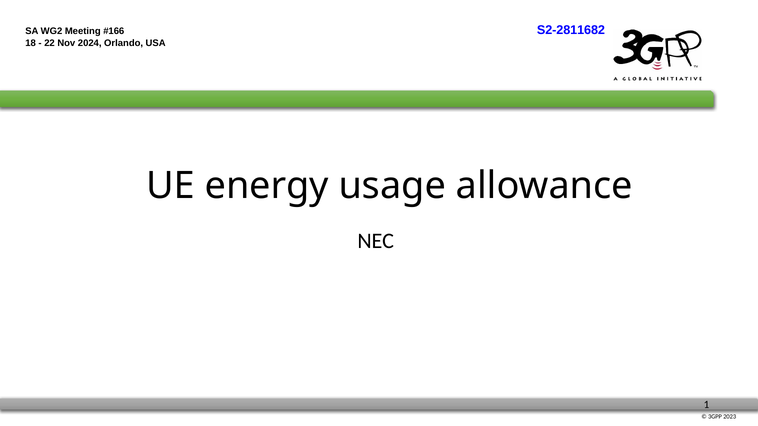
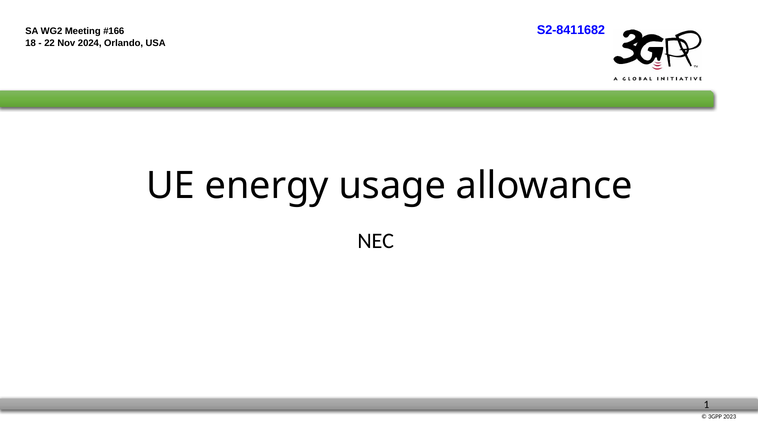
S2-2811682: S2-2811682 -> S2-8411682
